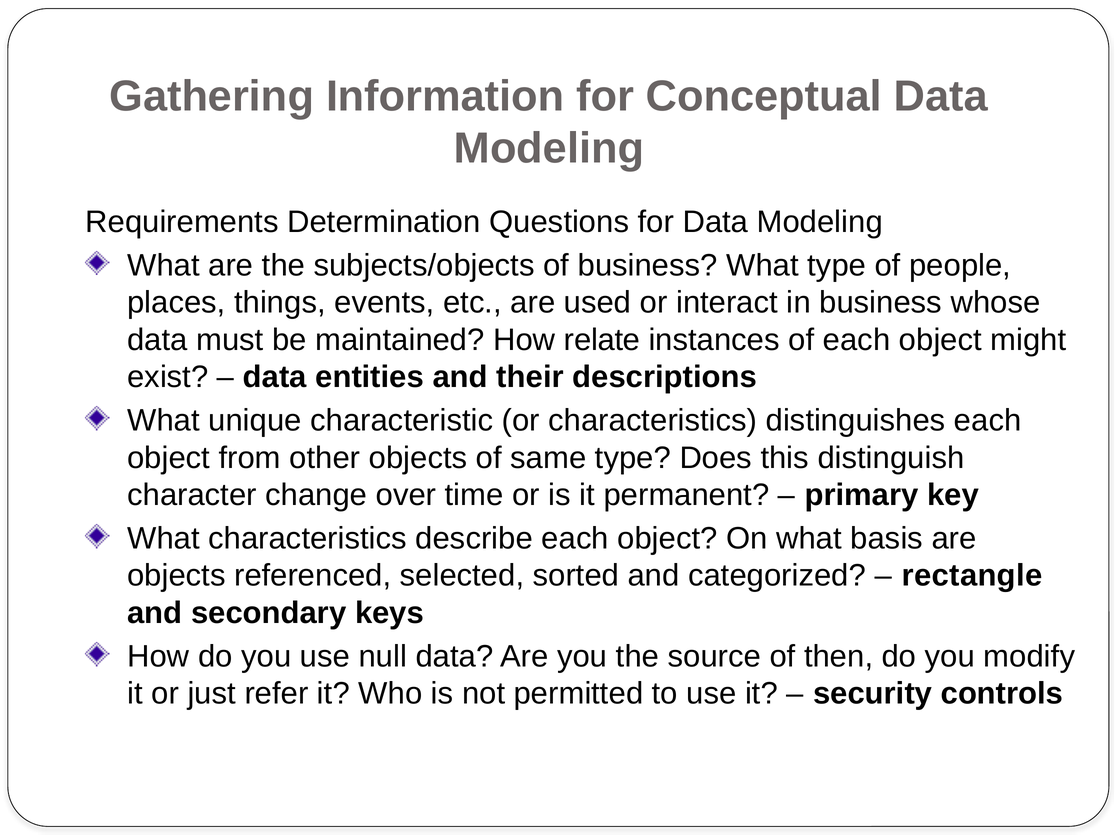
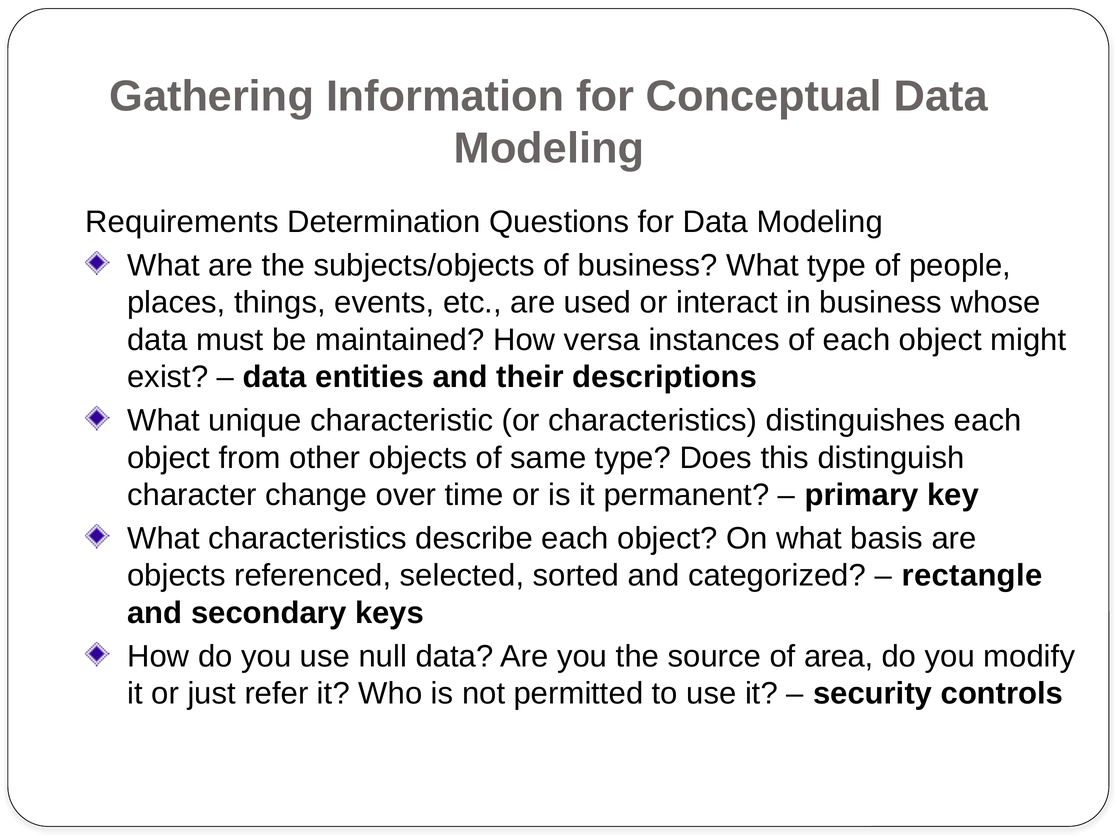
relate: relate -> versa
then: then -> area
